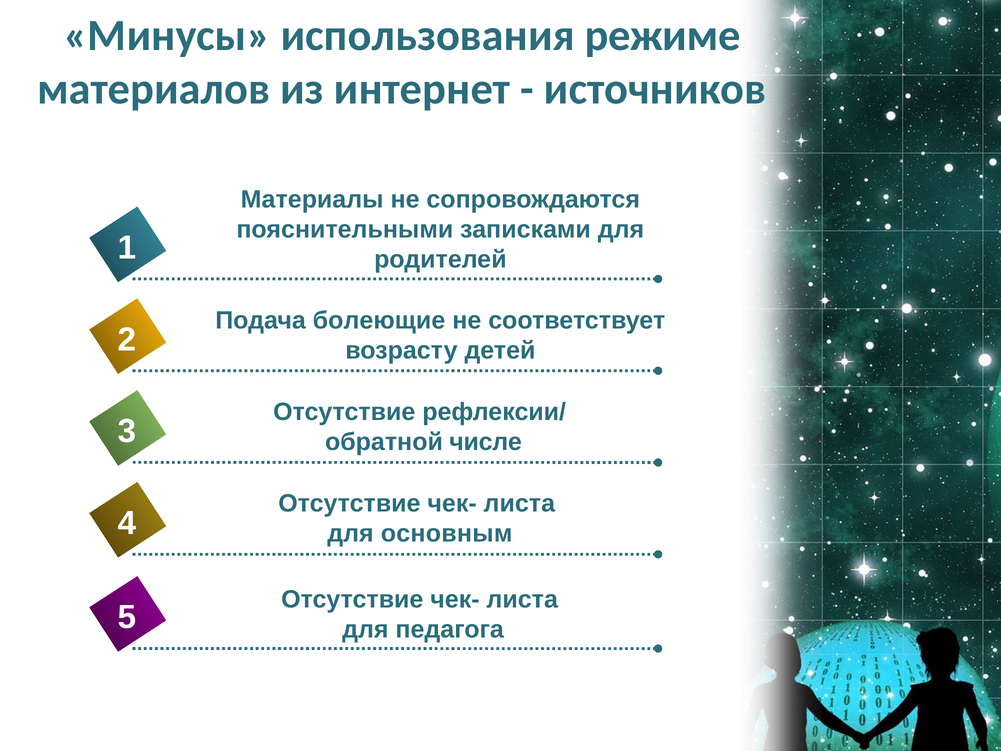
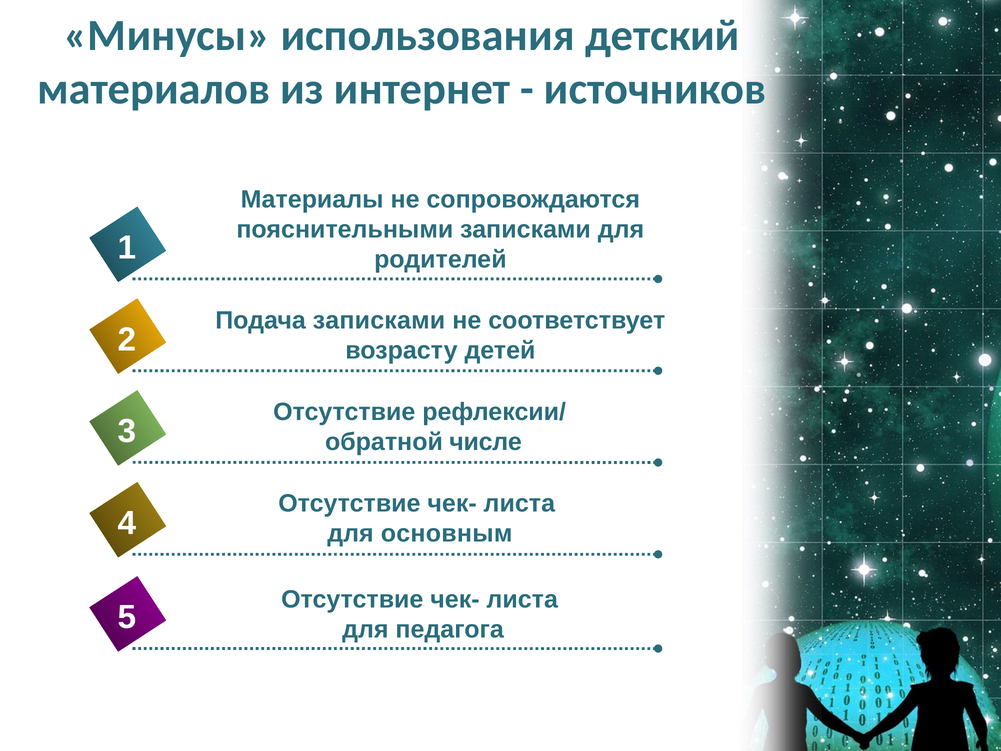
режиме: режиме -> детский
Подача болеющие: болеющие -> записками
